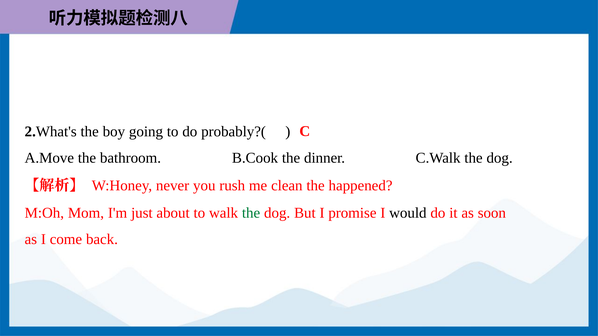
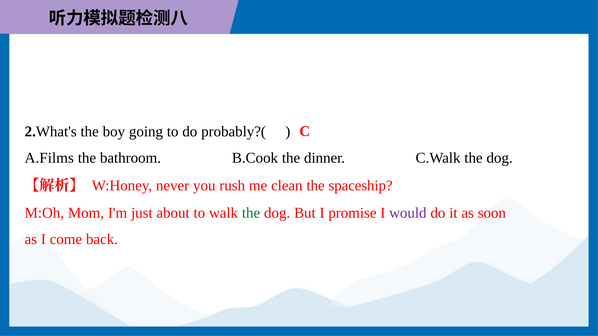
A.Move: A.Move -> A.Films
happened: happened -> spaceship
would colour: black -> purple
